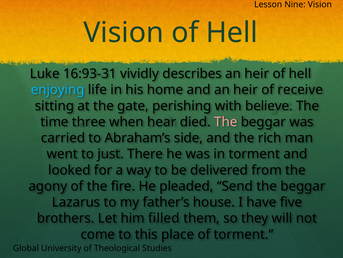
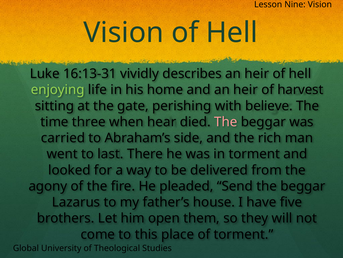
16:93-31: 16:93-31 -> 16:13-31
enjoying colour: light blue -> light green
receive: receive -> harvest
just: just -> last
filled: filled -> open
